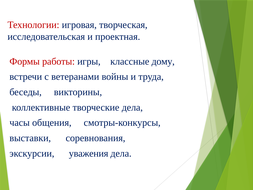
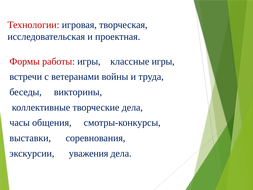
классные дому: дому -> игры
